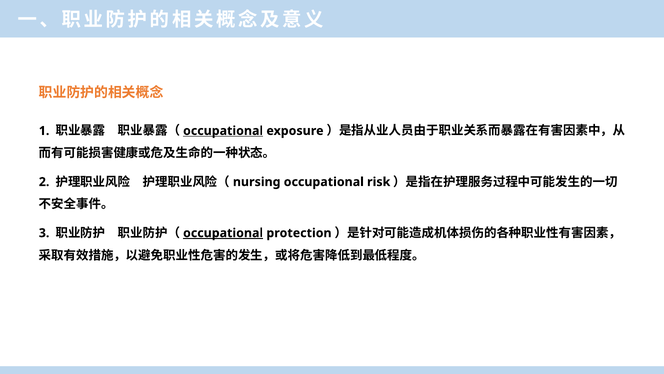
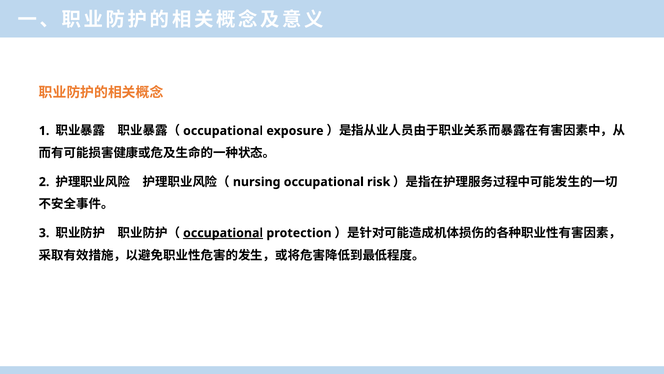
occupational at (223, 131) underline: present -> none
